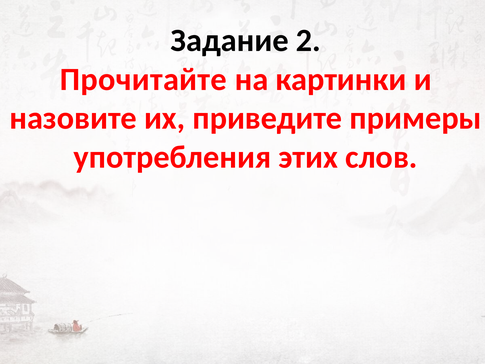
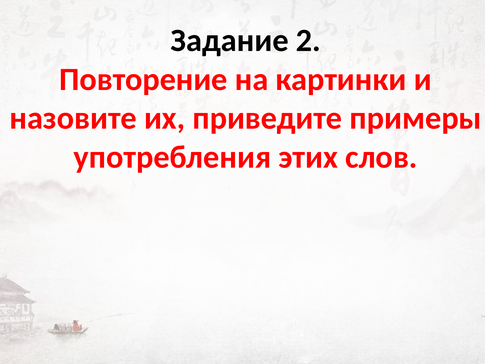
Прочитайте: Прочитайте -> Повторение
